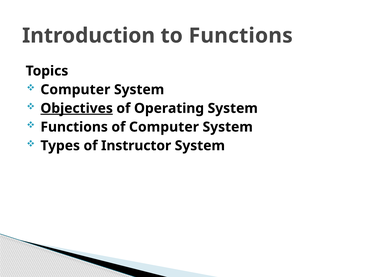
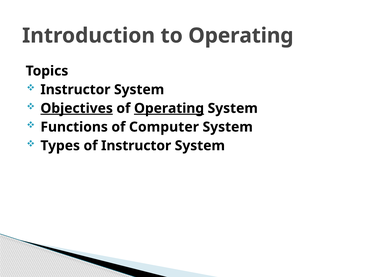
to Functions: Functions -> Operating
Computer at (75, 90): Computer -> Instructor
Operating at (169, 108) underline: none -> present
